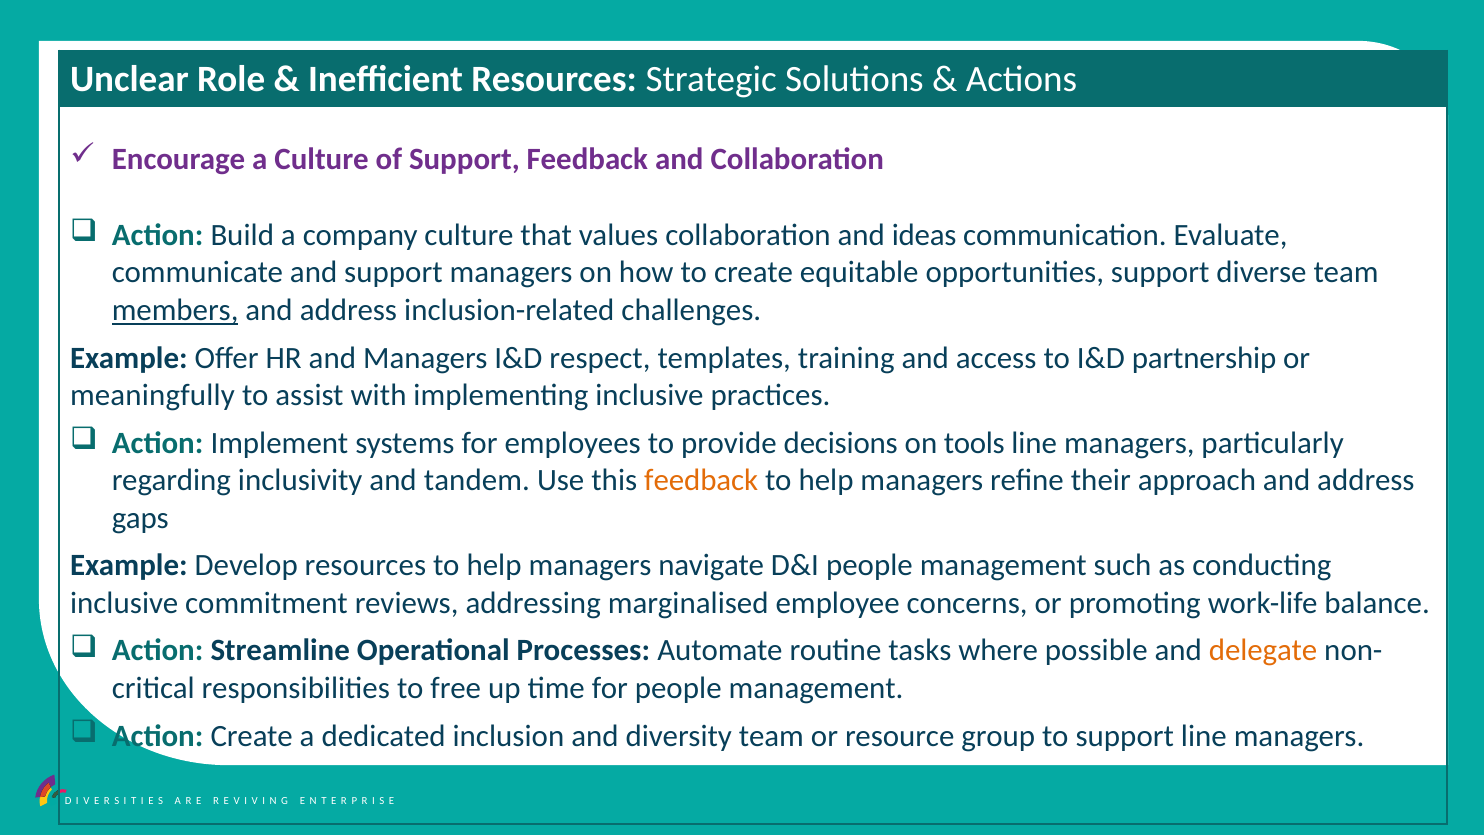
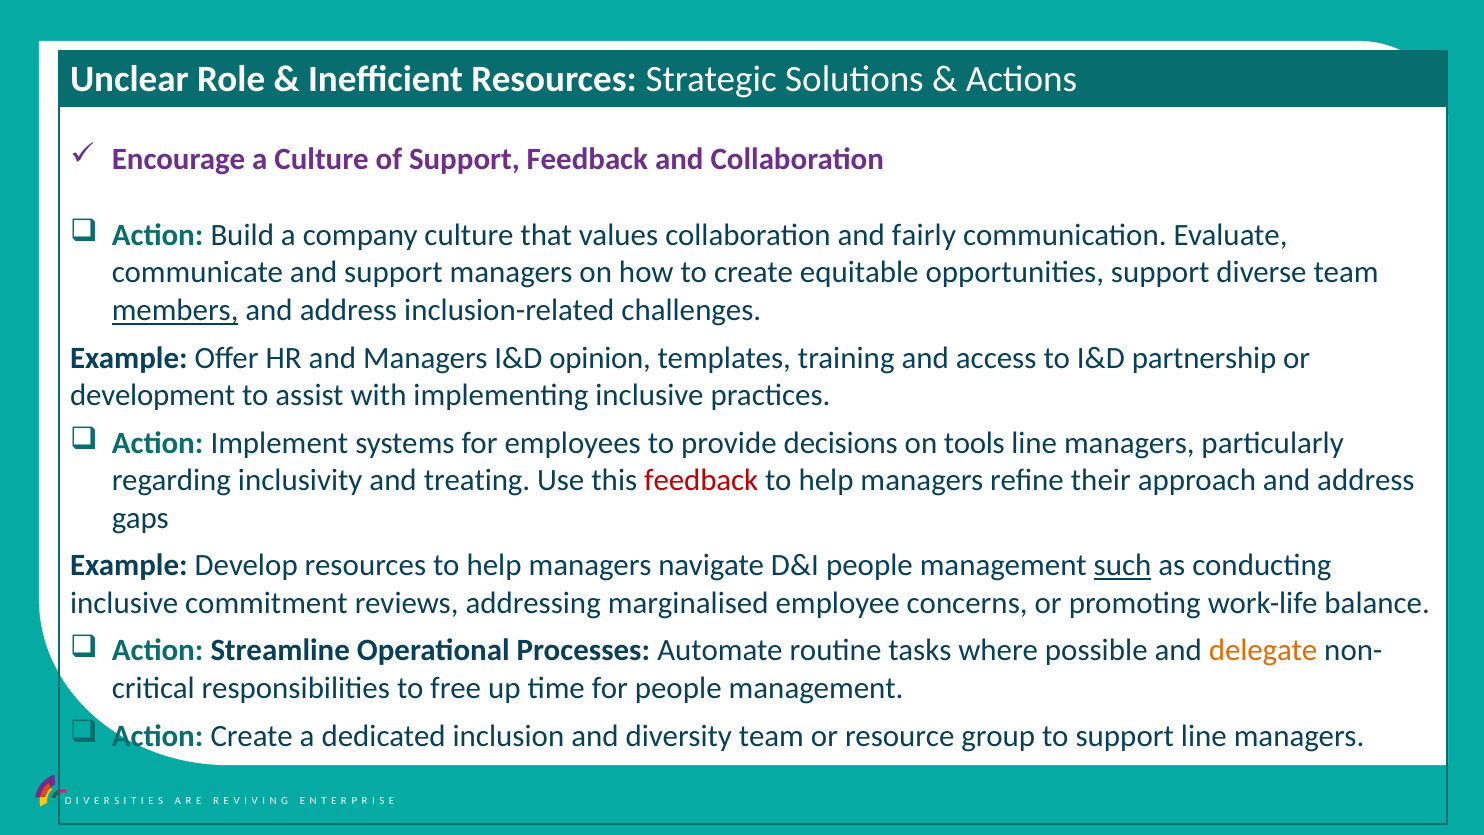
ideas: ideas -> fairly
respect: respect -> opinion
meaningfully: meaningfully -> development
tandem: tandem -> treating
feedback at (701, 481) colour: orange -> red
such underline: none -> present
